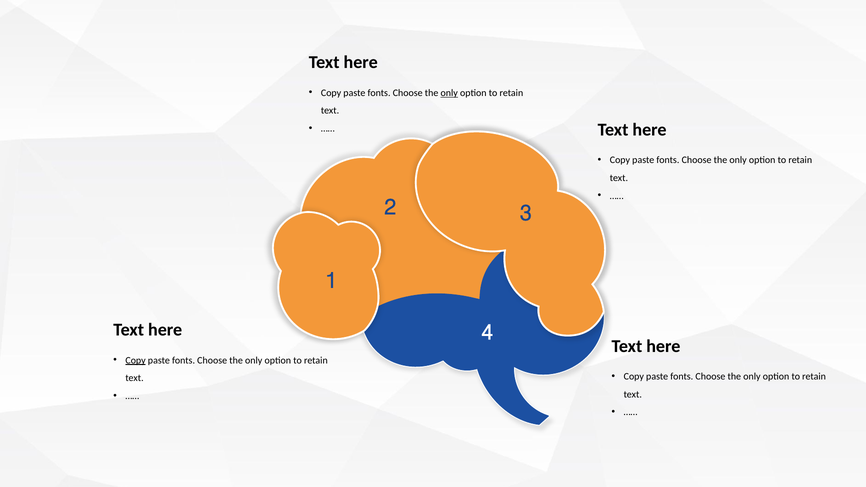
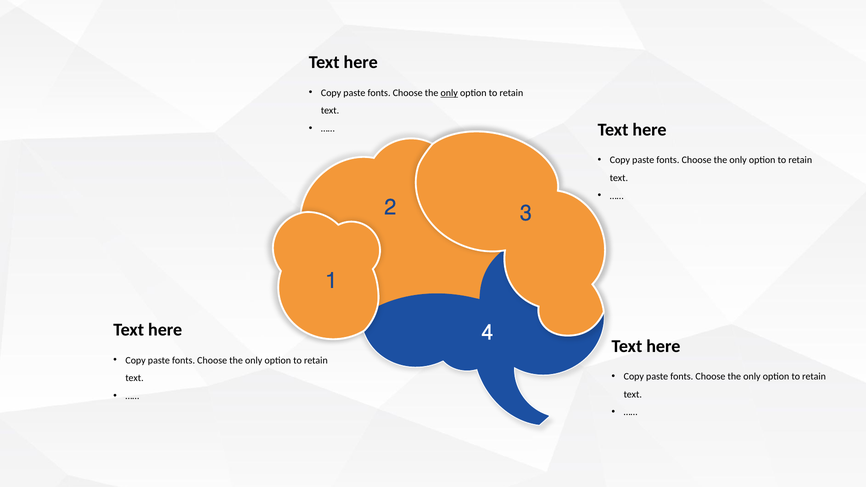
Copy at (136, 360) underline: present -> none
